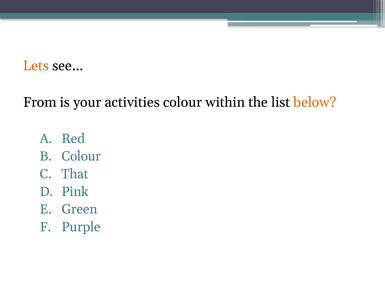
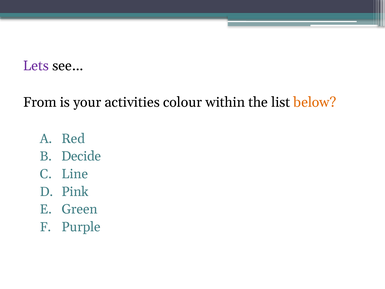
Lets colour: orange -> purple
Colour at (81, 156): Colour -> Decide
That: That -> Line
